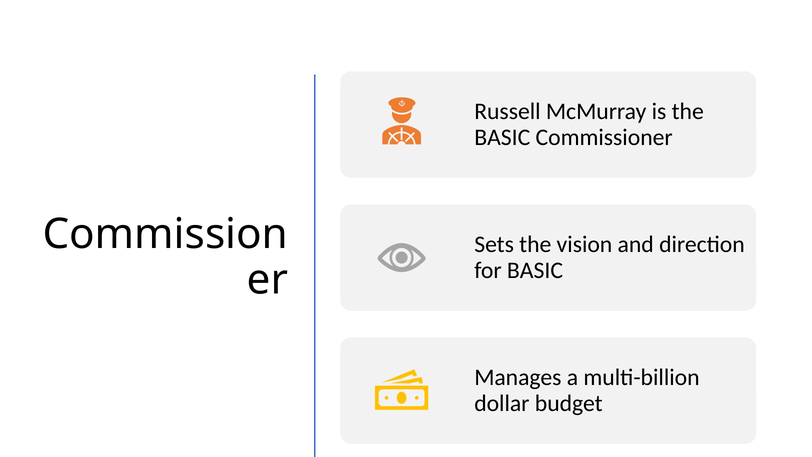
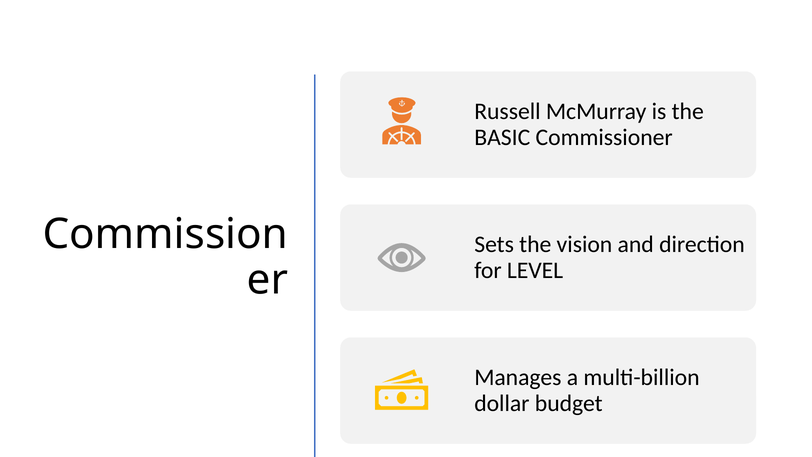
for BASIC: BASIC -> LEVEL
